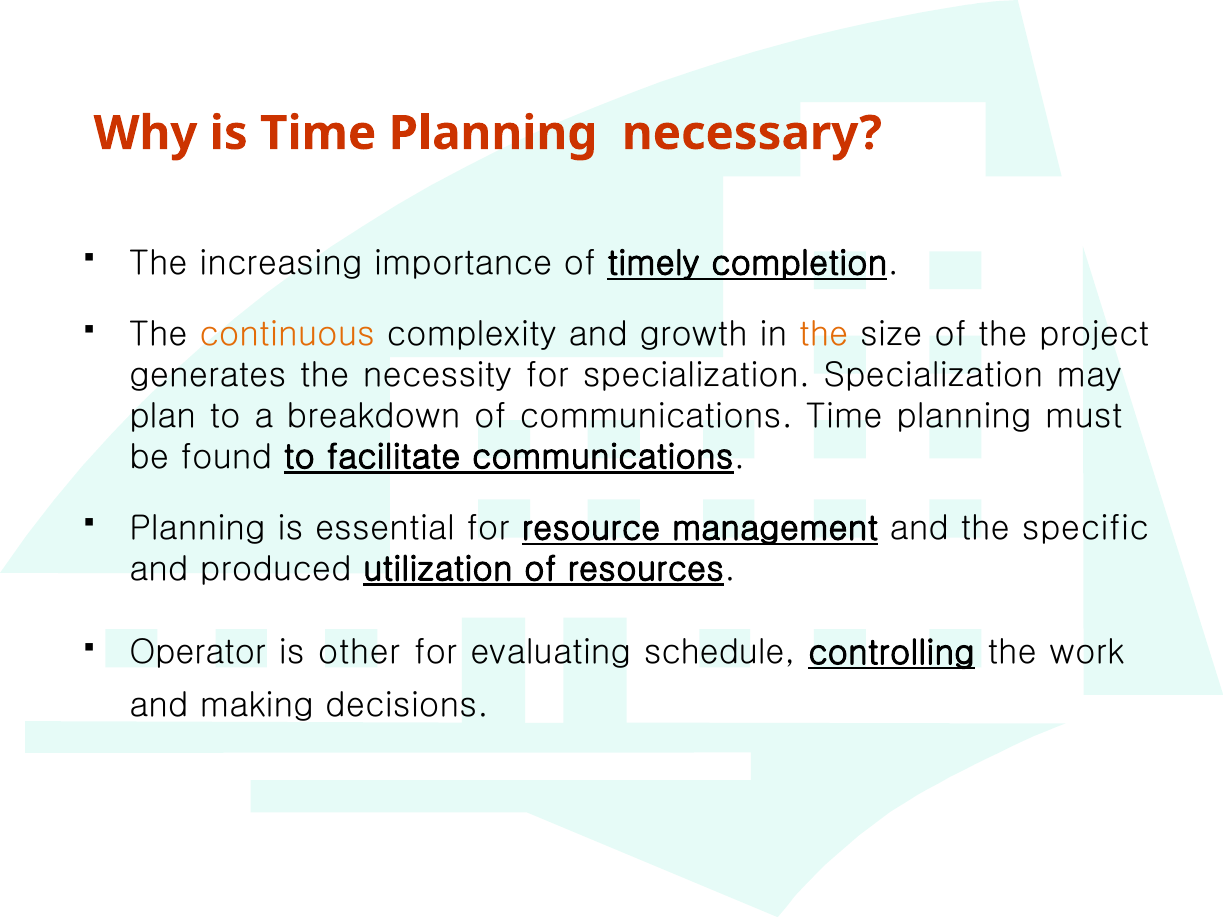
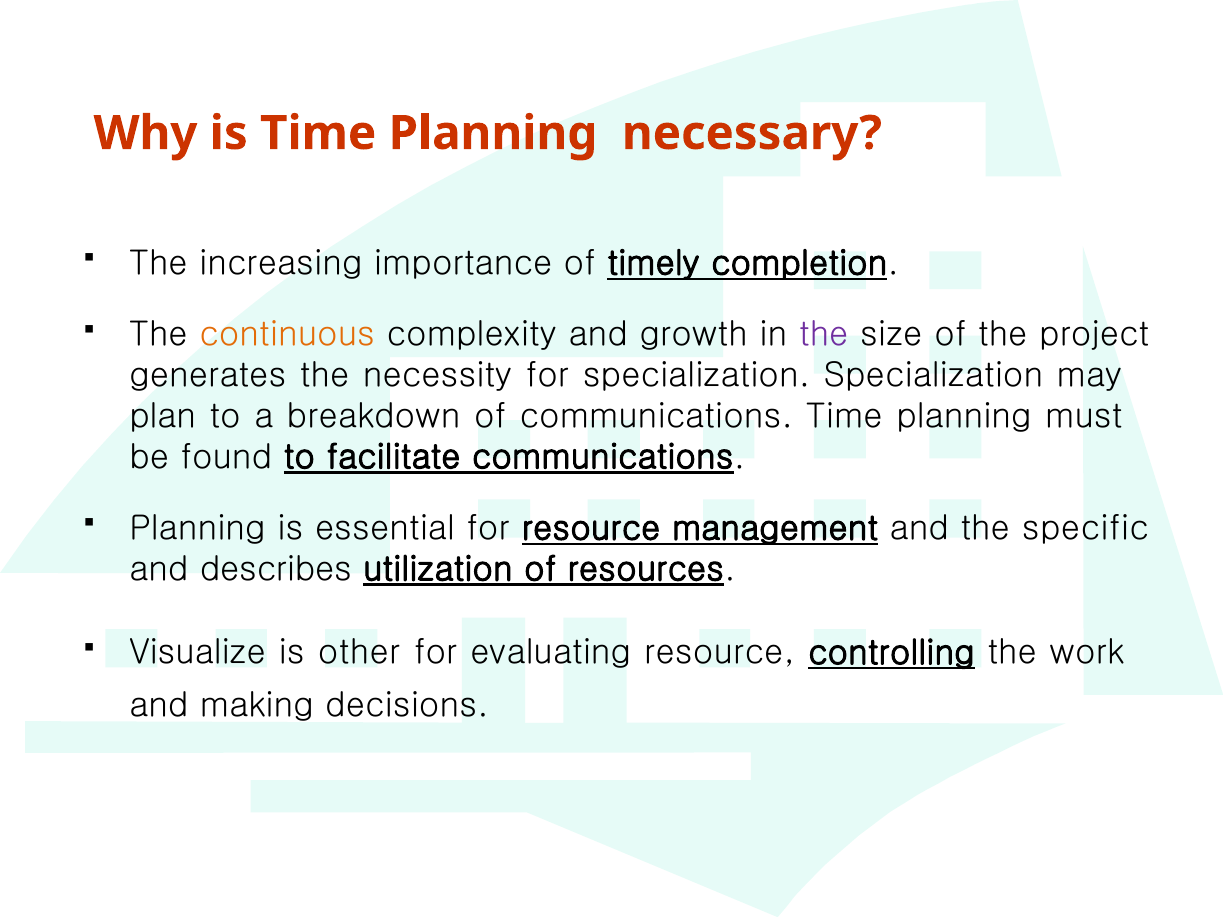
the at (824, 335) colour: orange -> purple
produced: produced -> describes
Operator: Operator -> Visualize
evaluating schedule: schedule -> resource
